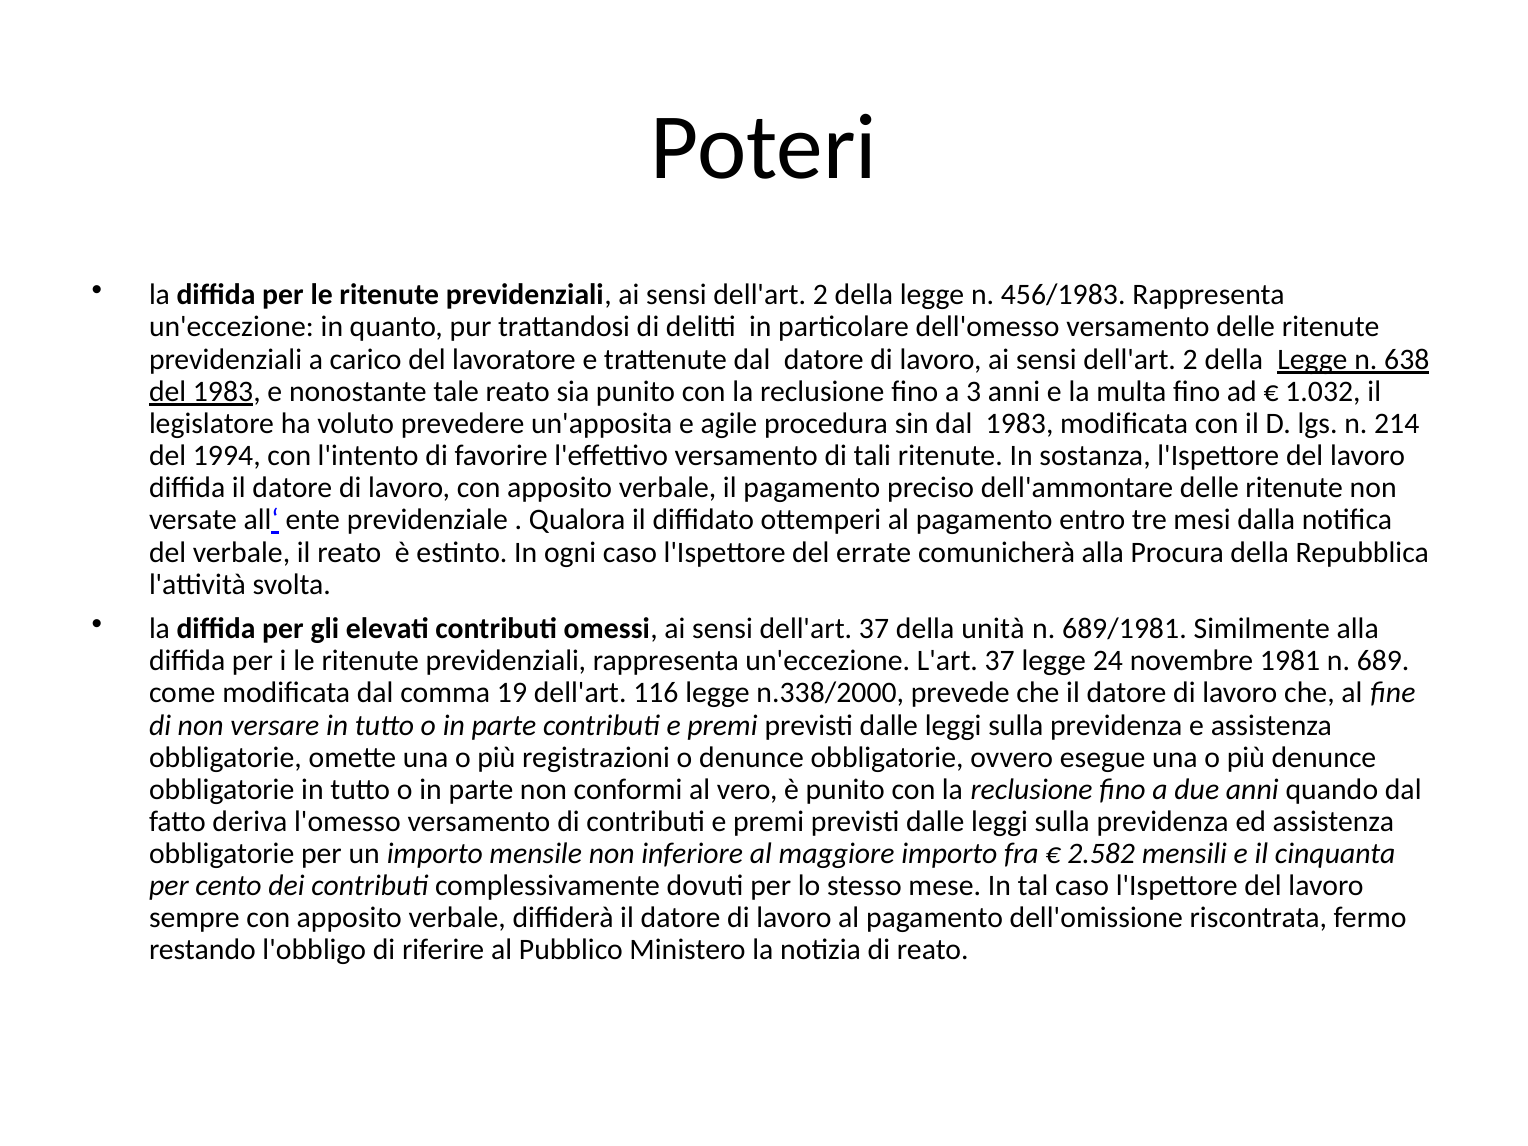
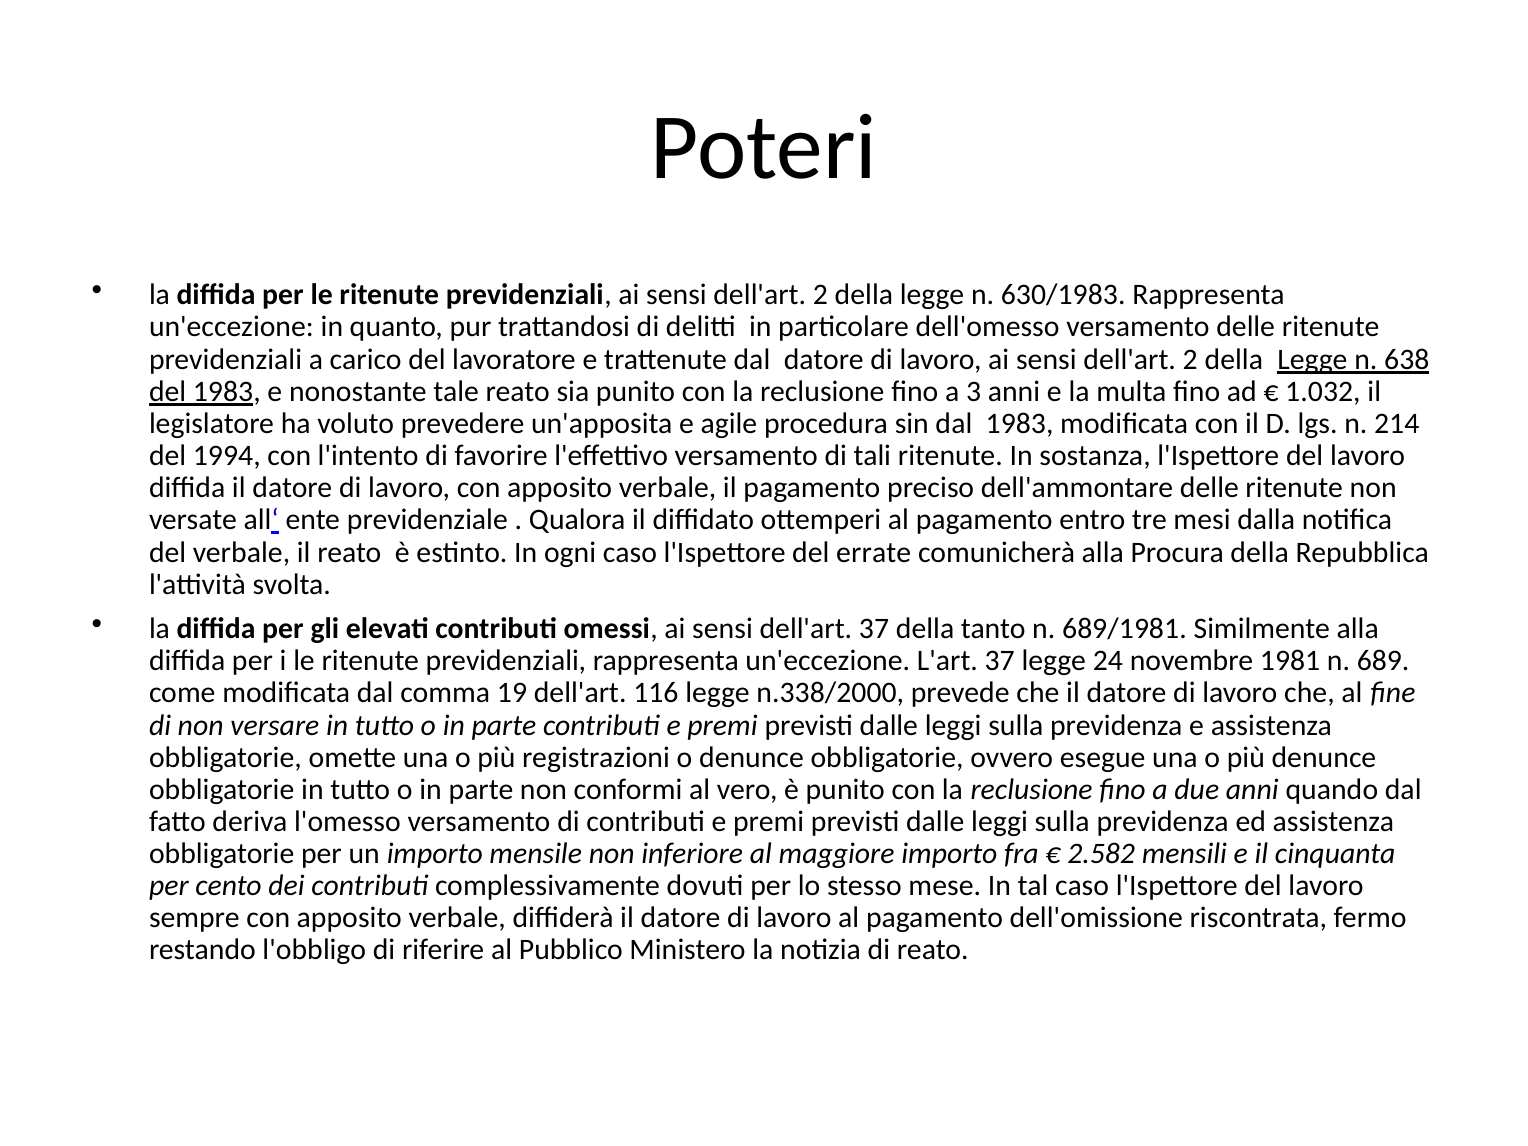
456/1983: 456/1983 -> 630/1983
unità: unità -> tanto
